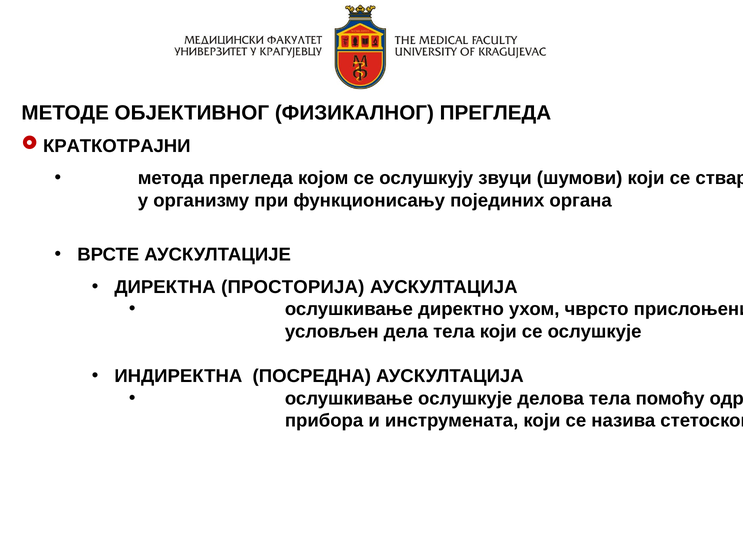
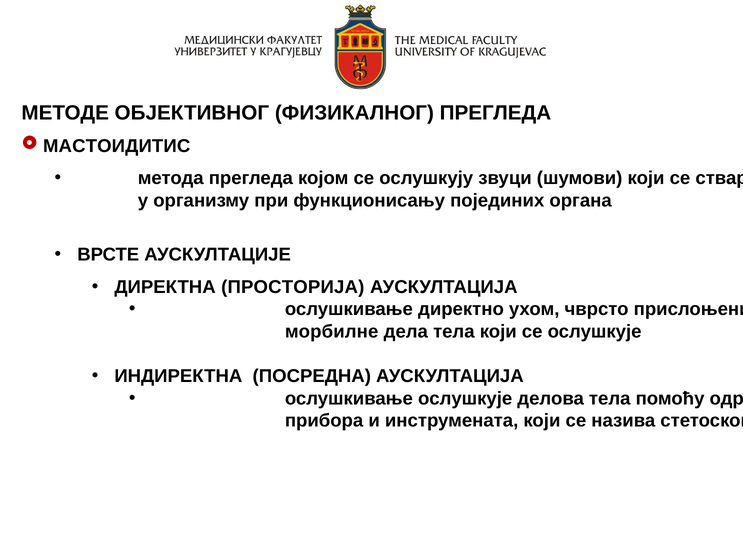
КРАТКОТРАЈНИ: КРАТКОТРАЈНИ -> МАСТОИДИТИС
условљен: условљен -> морбилне
